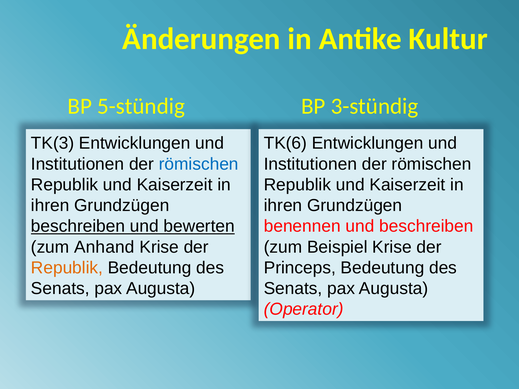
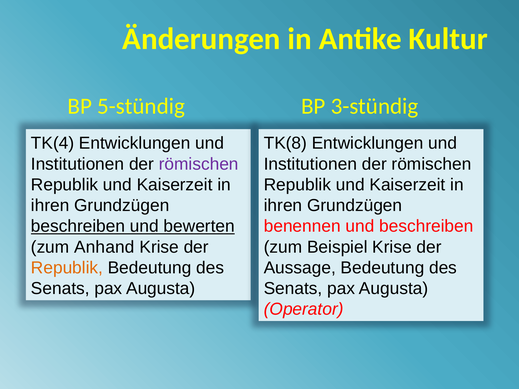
TK(3: TK(3 -> TK(4
TK(6: TK(6 -> TK(8
römischen at (199, 164) colour: blue -> purple
Princeps: Princeps -> Aussage
